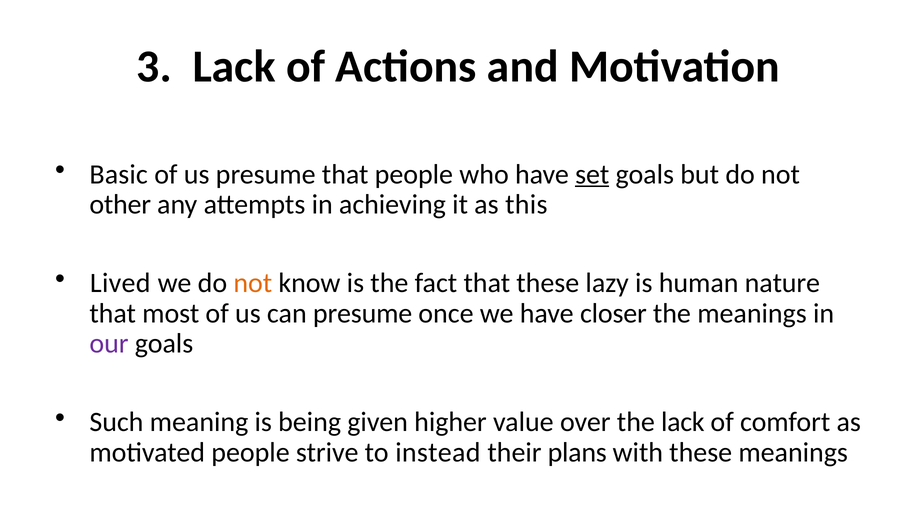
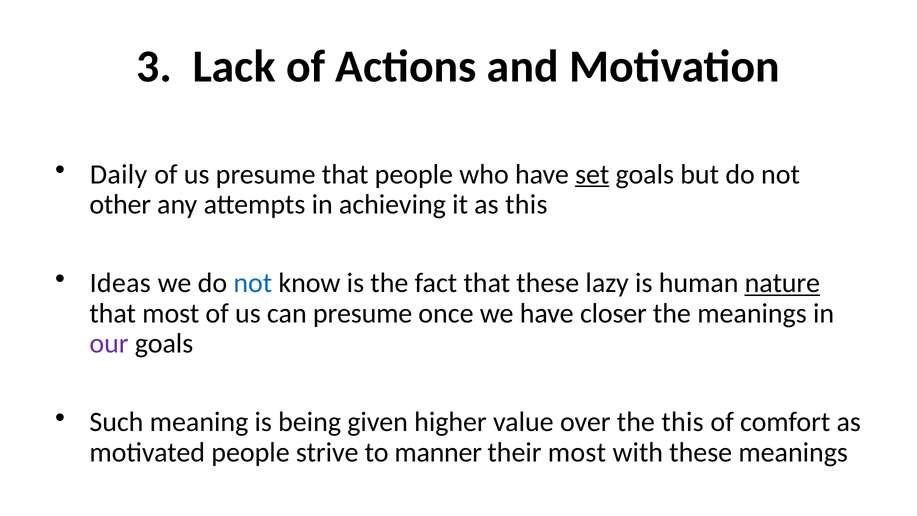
Basic: Basic -> Daily
Lived: Lived -> Ideas
not at (253, 283) colour: orange -> blue
nature underline: none -> present
the lack: lack -> this
instead: instead -> manner
their plans: plans -> most
